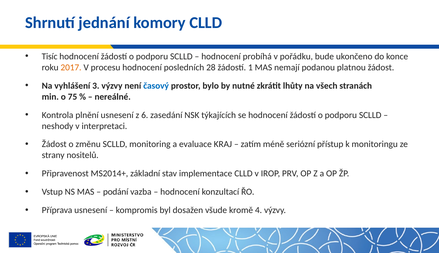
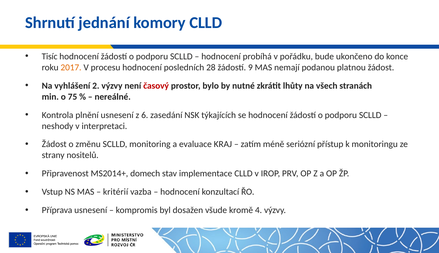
1: 1 -> 9
3: 3 -> 2
časový colour: blue -> red
základní: základní -> domech
podání: podání -> kritérií
